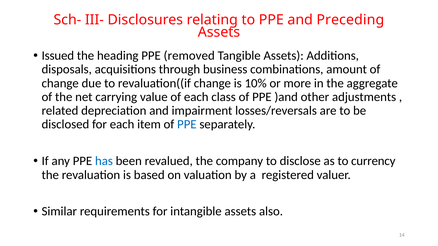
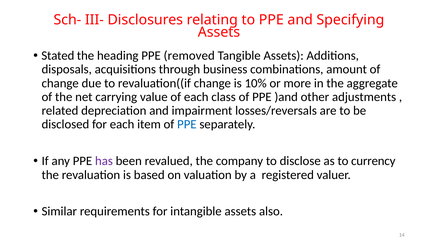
Preceding: Preceding -> Specifying
Issued: Issued -> Stated
has colour: blue -> purple
